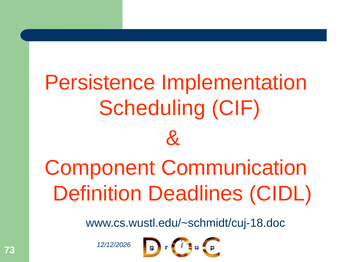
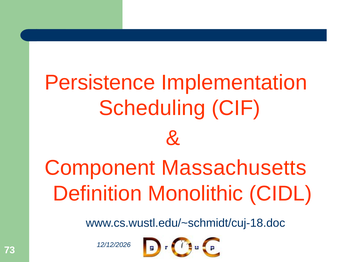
Communication: Communication -> Massachusetts
Deadlines: Deadlines -> Monolithic
